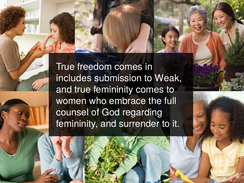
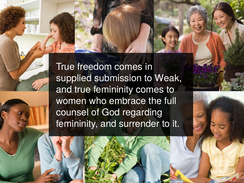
includes: includes -> supplied
